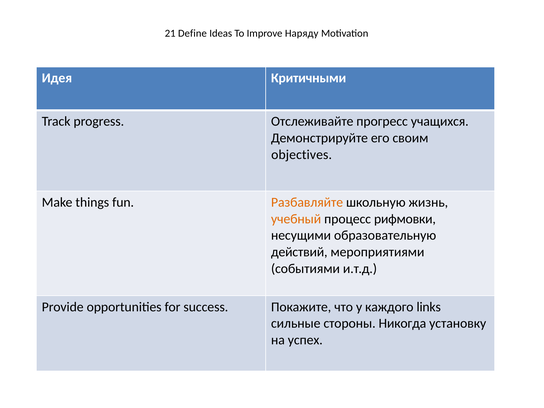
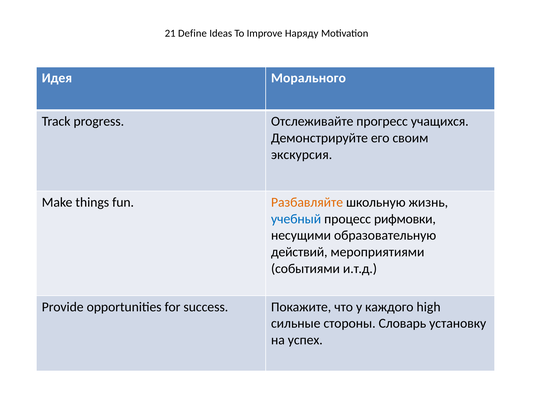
Критичными: Критичными -> Морального
objectives: objectives -> экскурсия
учебный colour: orange -> blue
links: links -> high
Никогда: Никогда -> Словарь
